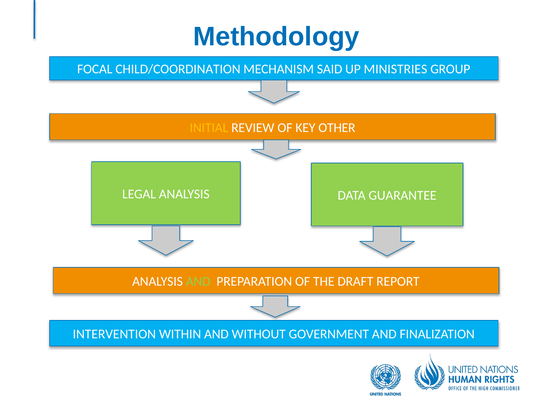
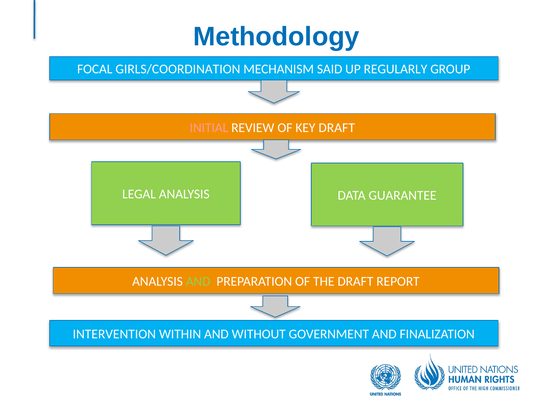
CHILD/COORDINATION: CHILD/COORDINATION -> GIRLS/COORDINATION
MINISTRIES: MINISTRIES -> REGULARLY
INITIAL colour: yellow -> pink
KEY OTHER: OTHER -> DRAFT
